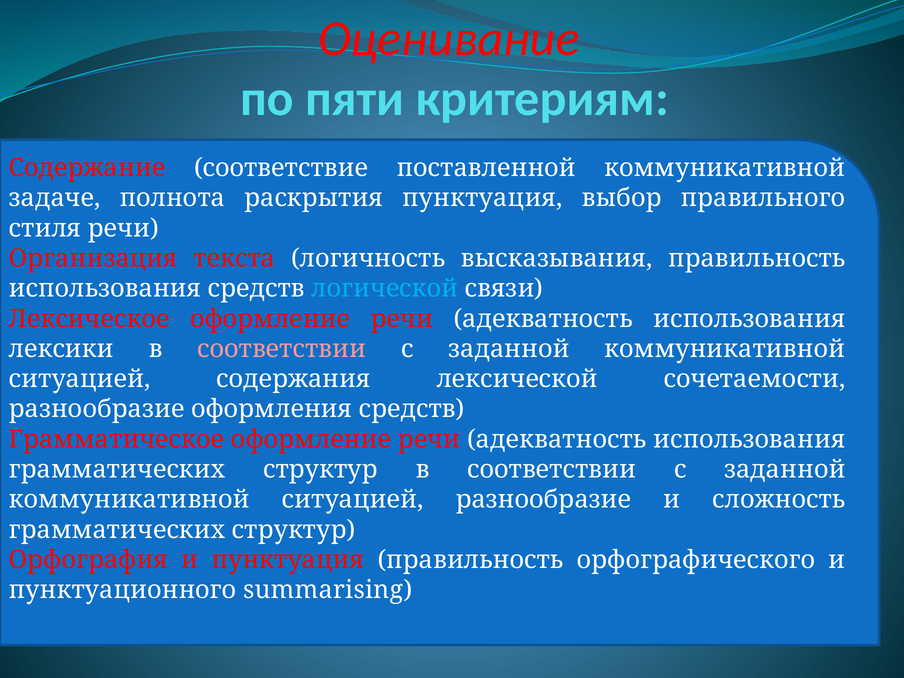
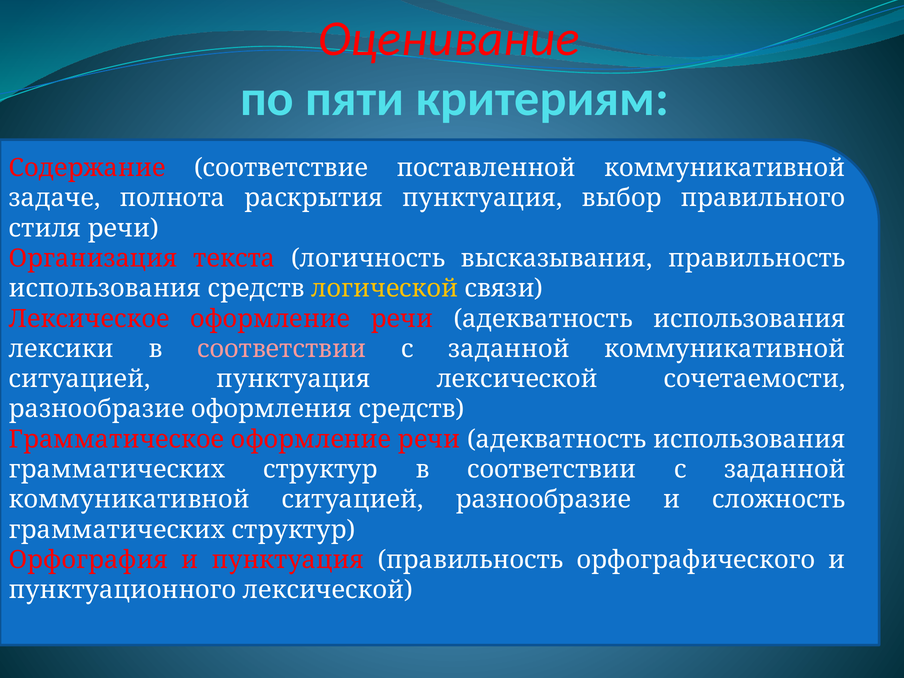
логической colour: light blue -> yellow
ситуацией содержания: содержания -> пунктуация
пунктуационного summarising: summarising -> лексической
